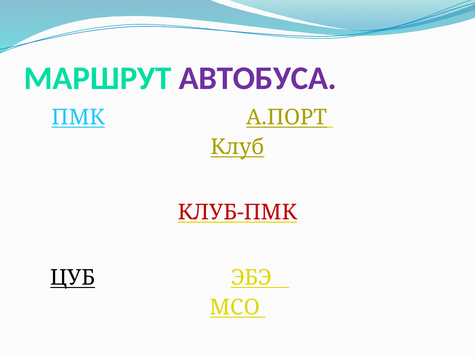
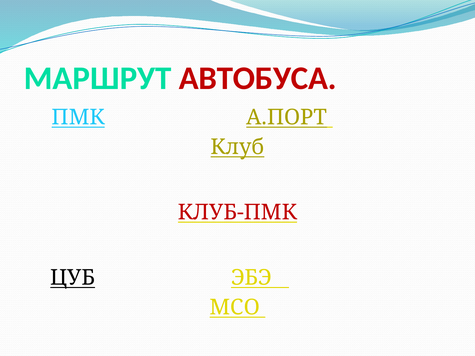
АВТОБУСА colour: purple -> red
